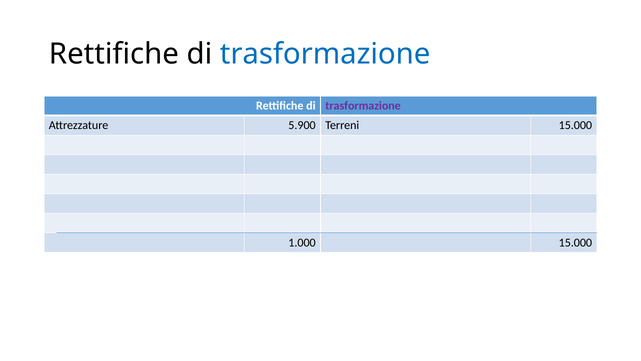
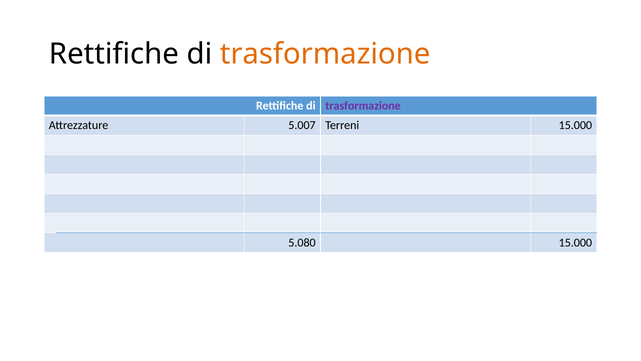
trasformazione at (325, 54) colour: blue -> orange
5.900: 5.900 -> 5.007
1.000: 1.000 -> 5.080
